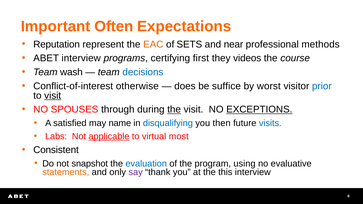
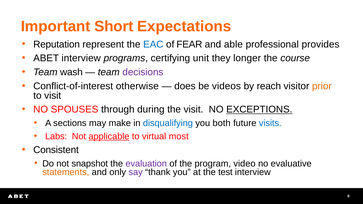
Often: Often -> Short
EAC colour: orange -> blue
SETS: SETS -> FEAR
near: near -> able
methods: methods -> provides
first: first -> unit
videos: videos -> longer
decisions colour: blue -> purple
suffice: suffice -> videos
worst: worst -> reach
prior colour: blue -> orange
visit at (53, 96) underline: present -> none
the at (174, 110) underline: present -> none
satisfied: satisfied -> sections
name: name -> make
then: then -> both
evaluation colour: blue -> purple
using: using -> video
this: this -> test
